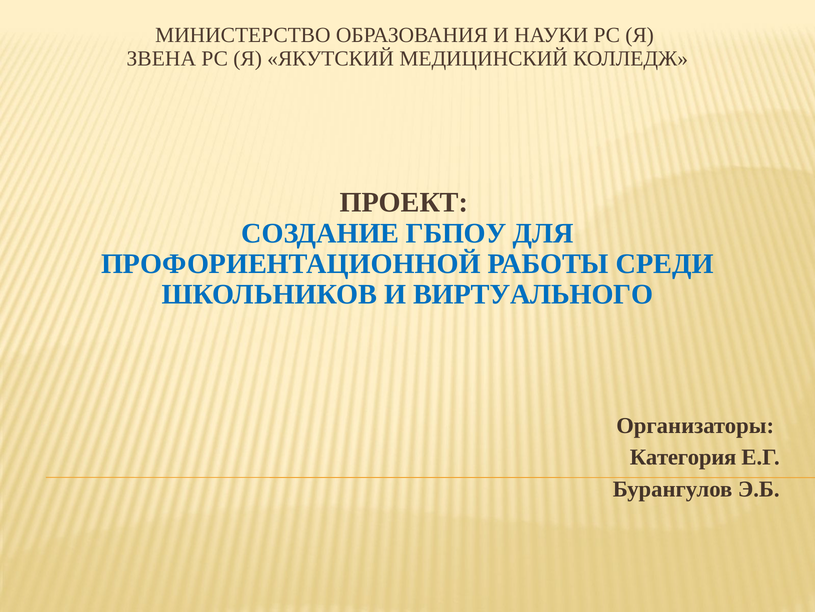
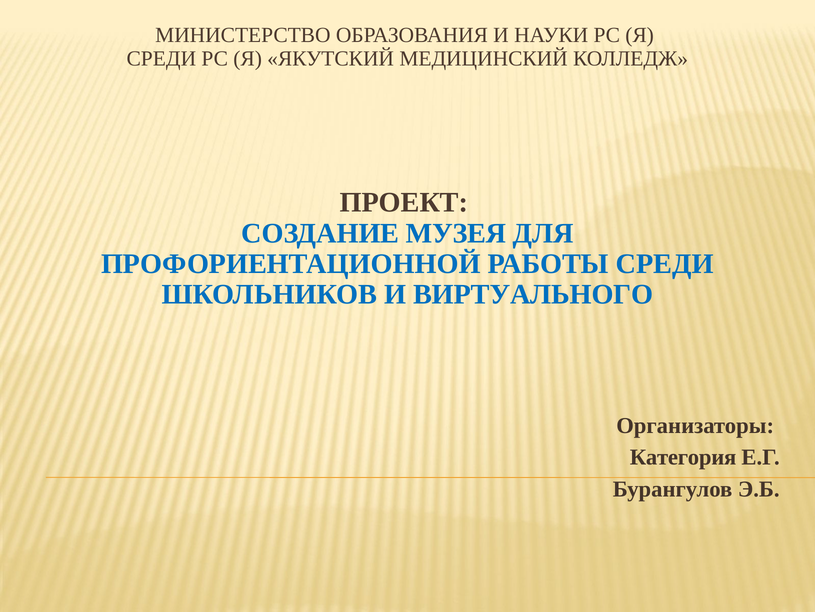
ЗВЕНА at (161, 58): ЗВЕНА -> СРЕДИ
ГБПОУ: ГБПОУ -> МУЗЕЯ
